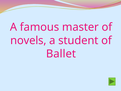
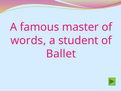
novels: novels -> words
